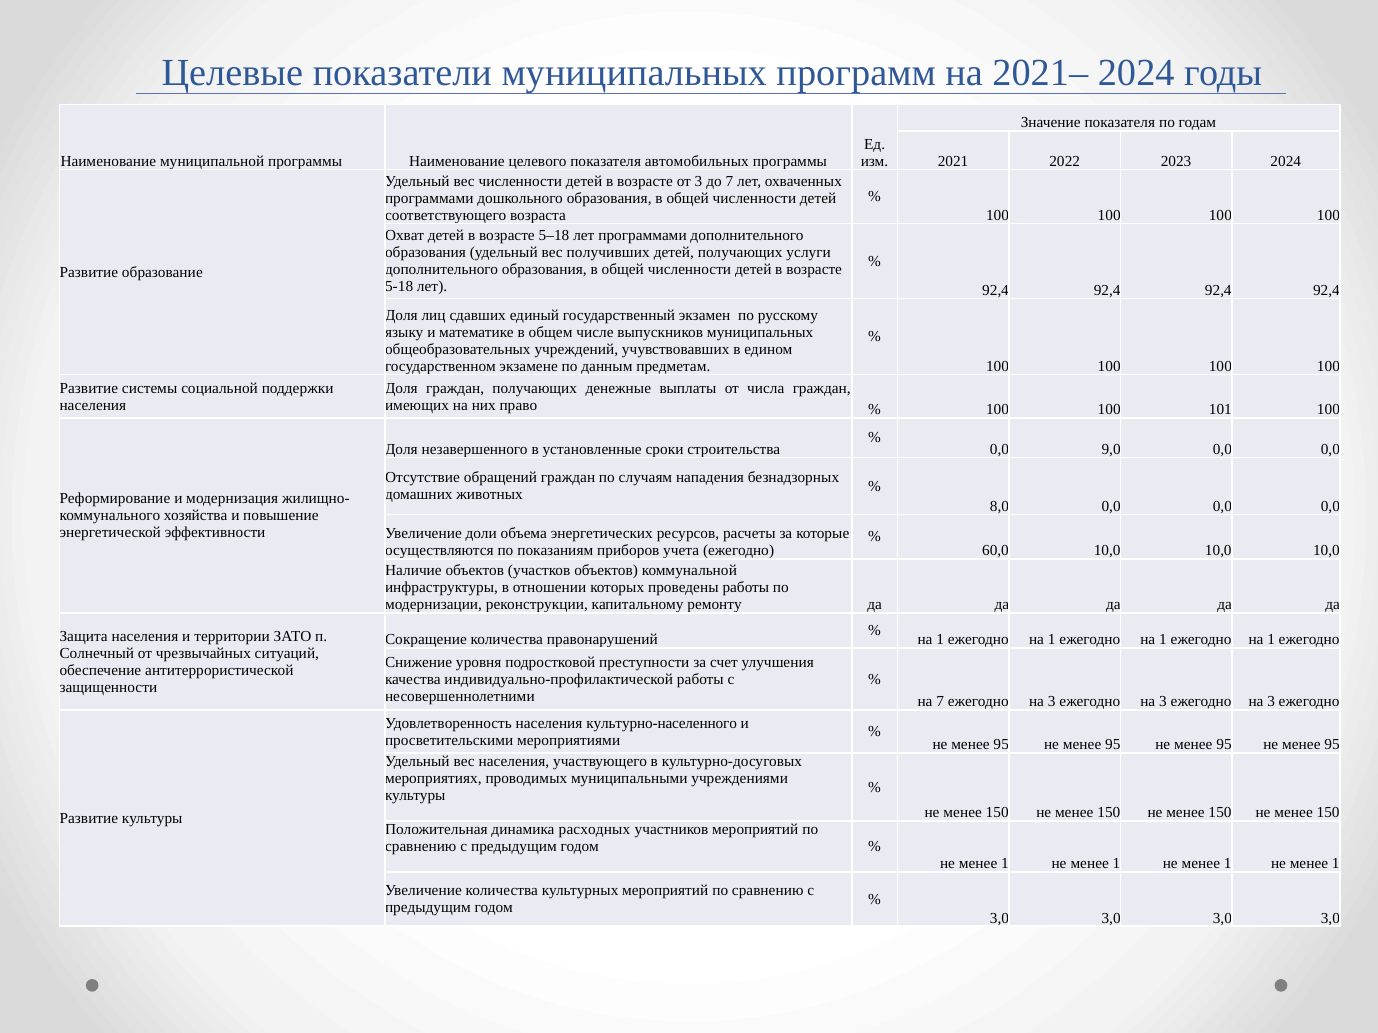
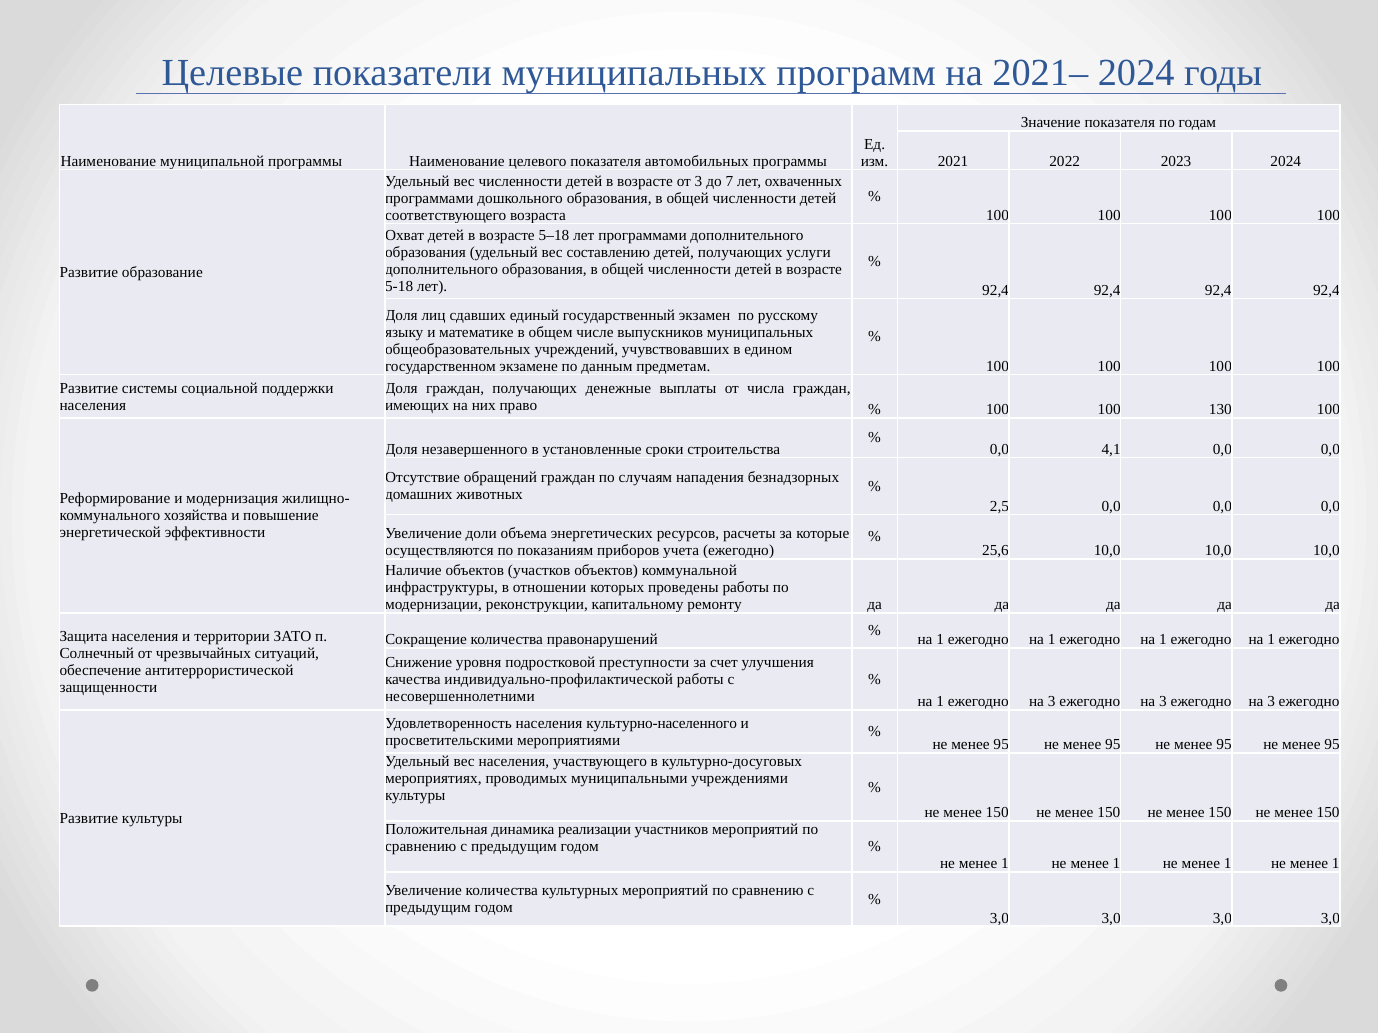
получивших: получивших -> составлению
101: 101 -> 130
9,0: 9,0 -> 4,1
8,0: 8,0 -> 2,5
60,0: 60,0 -> 25,6
7 at (940, 702): 7 -> 1
расходных: расходных -> реализации
